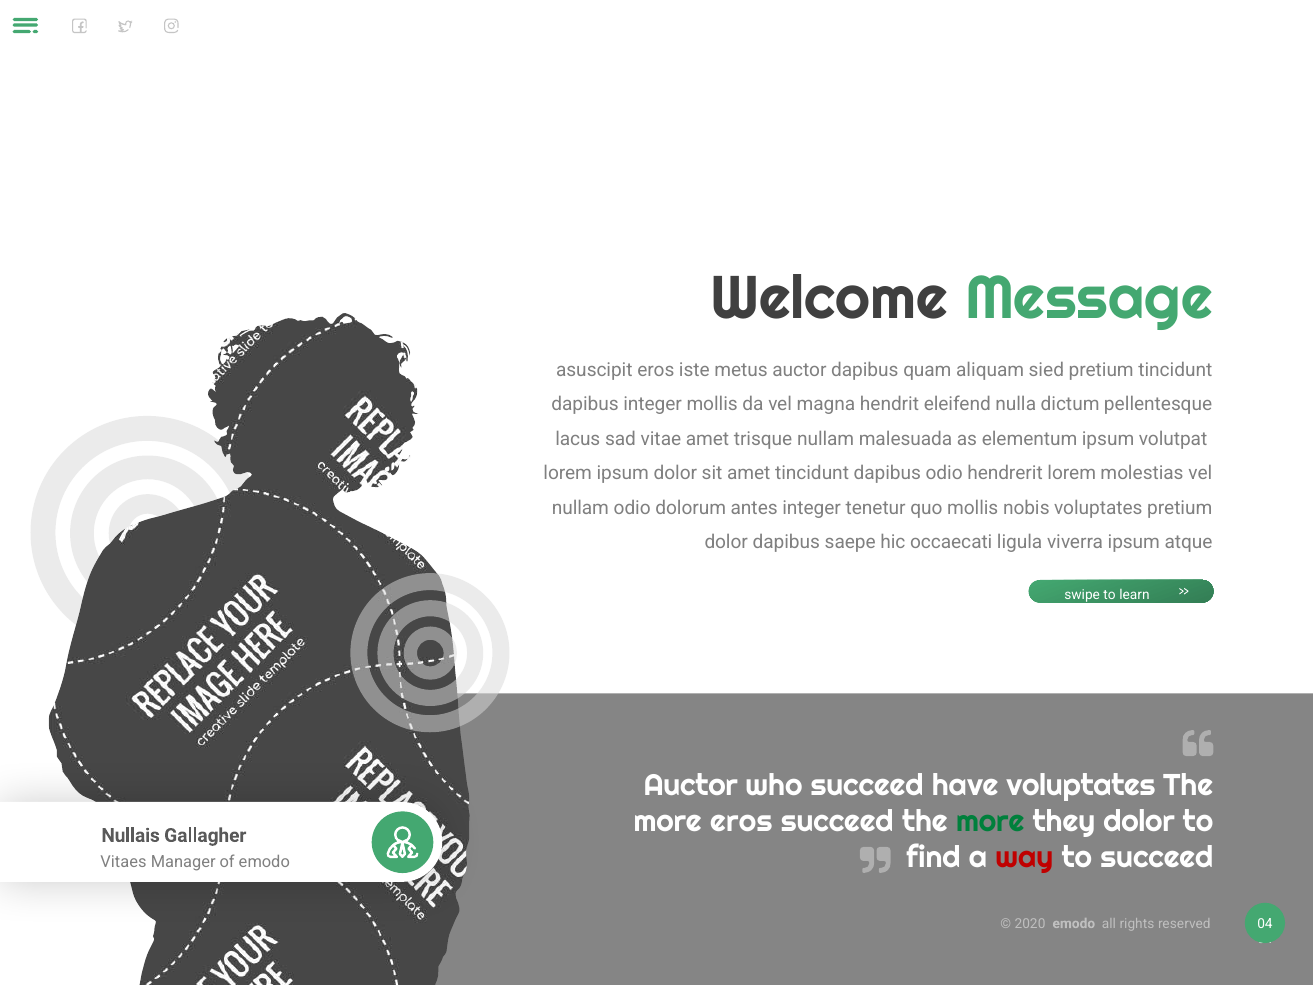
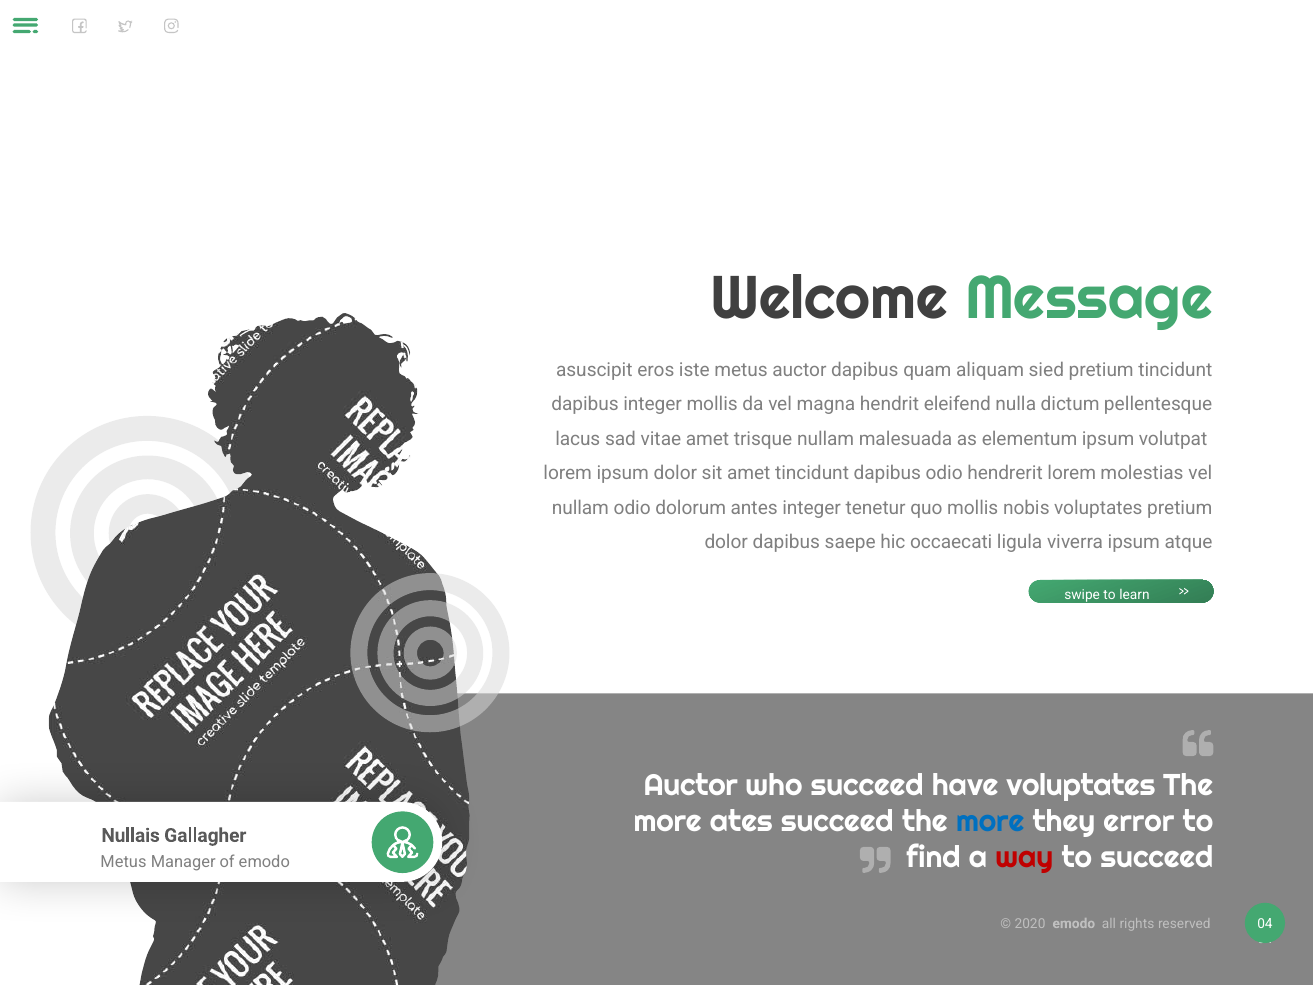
more eros: eros -> ates
more at (990, 821) colour: green -> blue
they dolor: dolor -> error
Vitaes at (123, 862): Vitaes -> Metus
